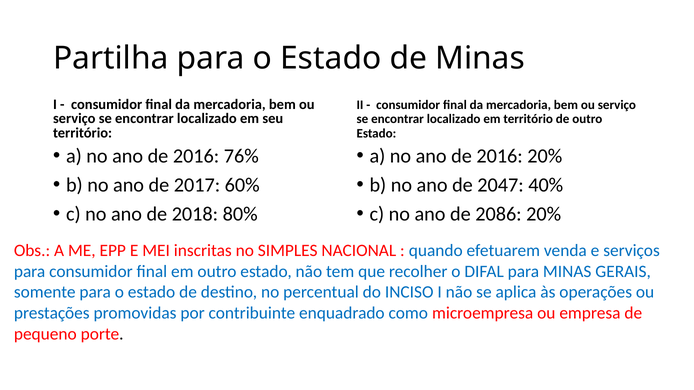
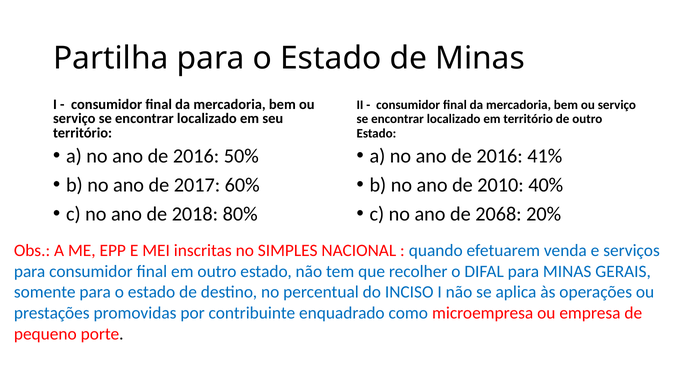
76%: 76% -> 50%
2016 20%: 20% -> 41%
2047: 2047 -> 2010
2086: 2086 -> 2068
